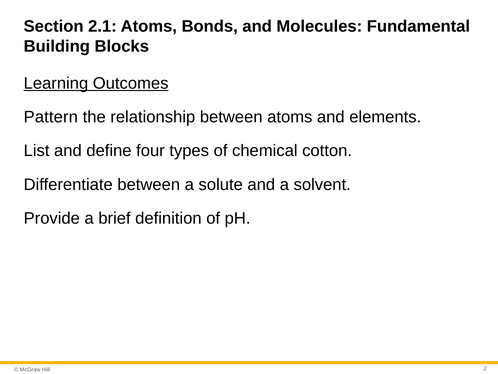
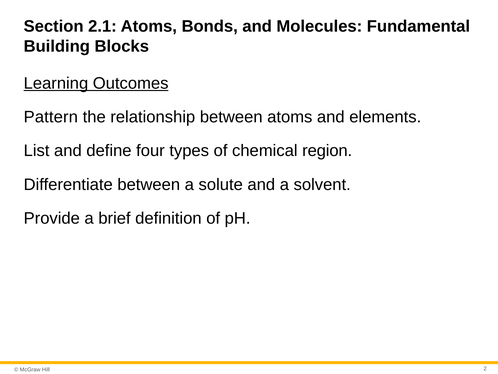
cotton: cotton -> region
